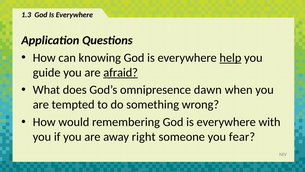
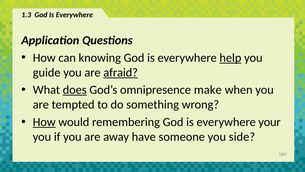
does underline: none -> present
dawn: dawn -> make
How at (44, 122) underline: none -> present
with: with -> your
right: right -> have
fear: fear -> side
